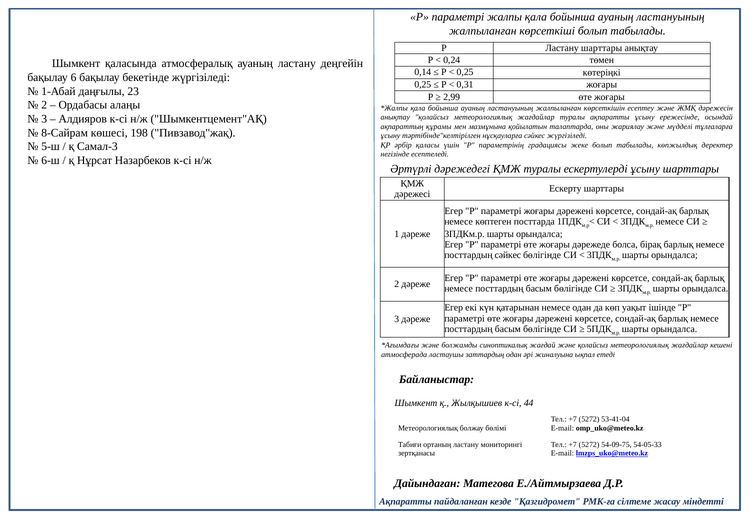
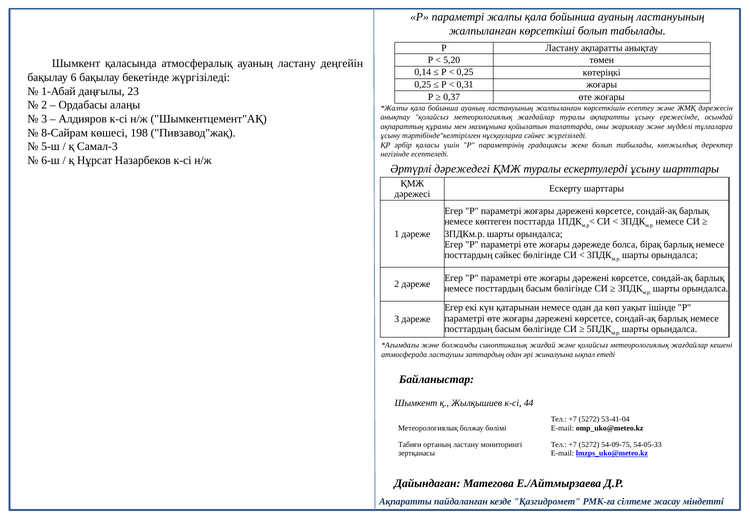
Ластану шарттары: шарттары -> ақпаратты
0,24: 0,24 -> 5,20
2,99: 2,99 -> 0,37
